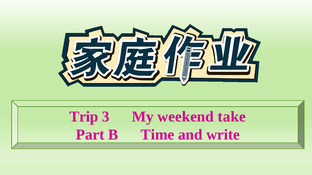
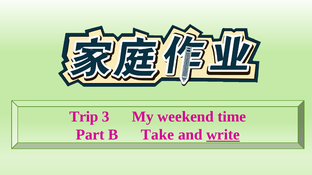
take: take -> time
Time: Time -> Take
write underline: none -> present
